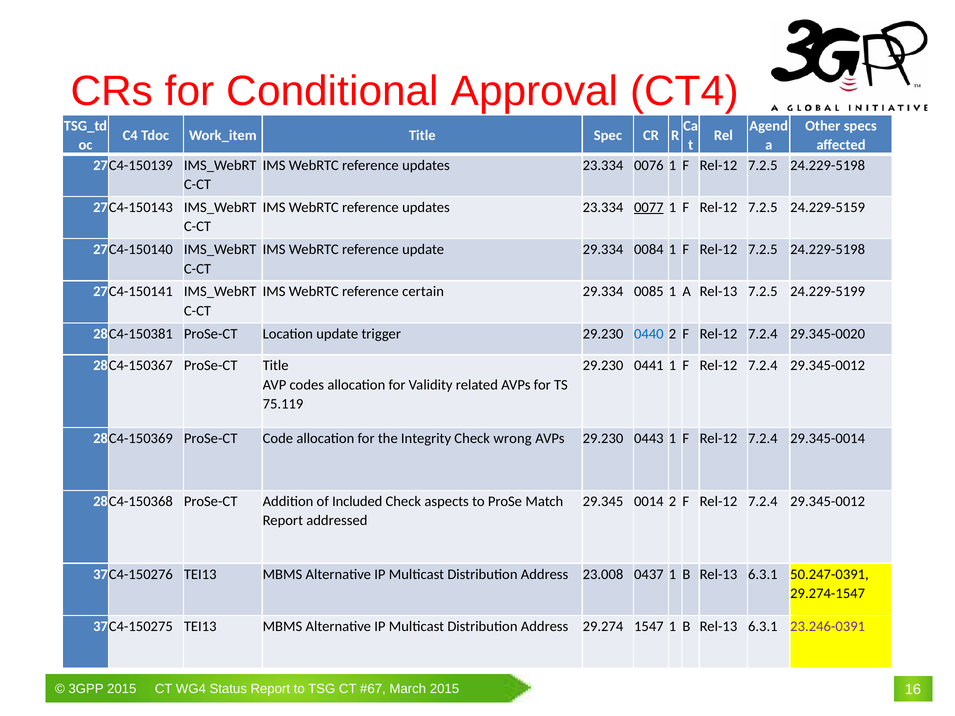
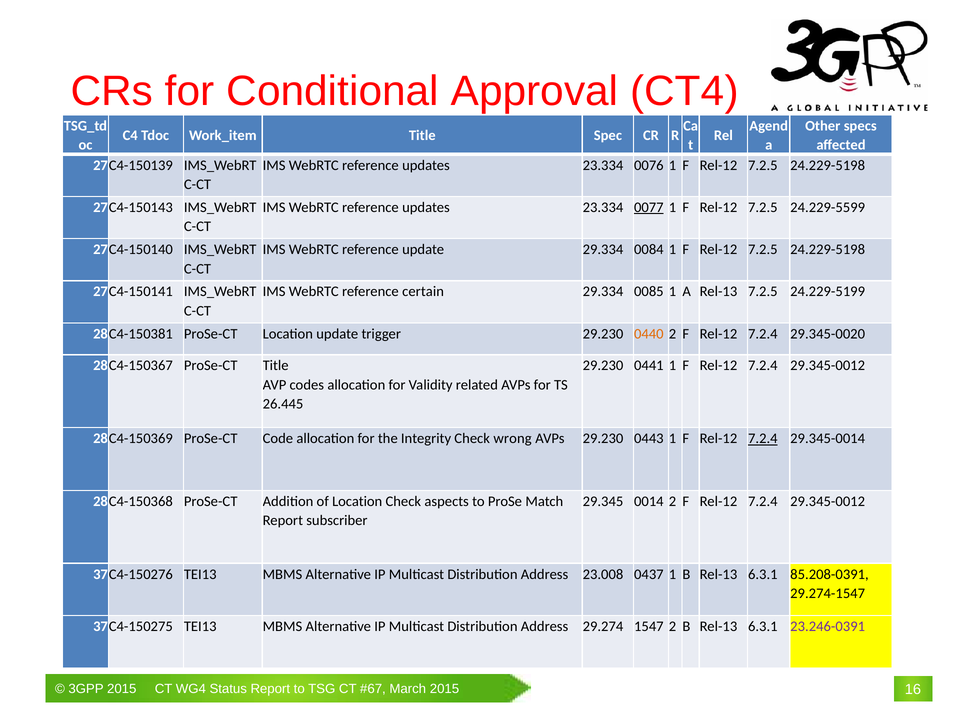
24.229-5159: 24.229-5159 -> 24.229-5599
0440 colour: blue -> orange
75.119: 75.119 -> 26.445
7.2.4 at (763, 439) underline: none -> present
of Included: Included -> Location
addressed: addressed -> subscriber
50.247-0391: 50.247-0391 -> 85.208-0391
1547 1: 1 -> 2
